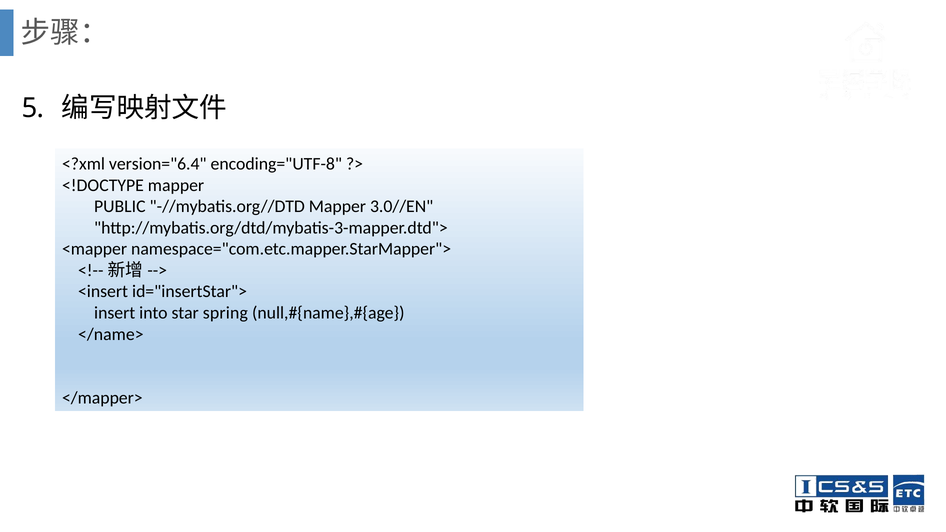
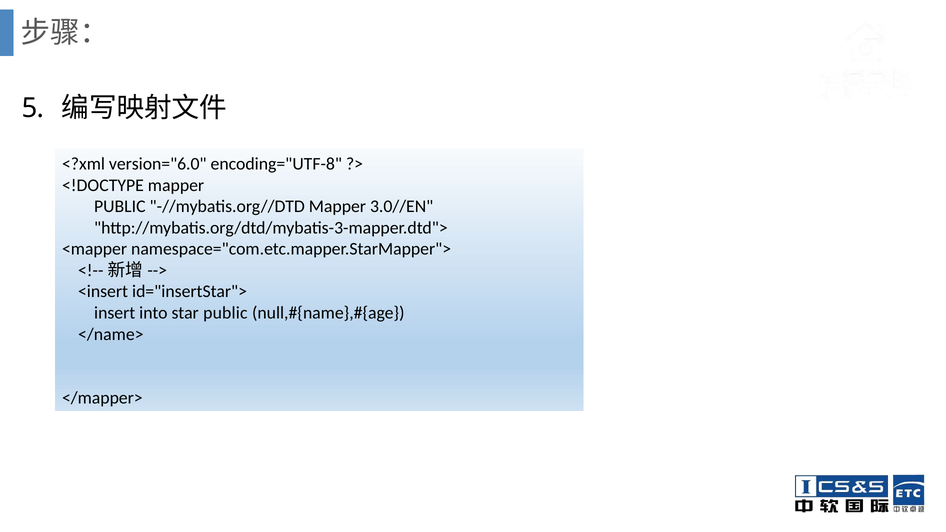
version="6.4: version="6.4 -> version="6.0
star spring: spring -> public
